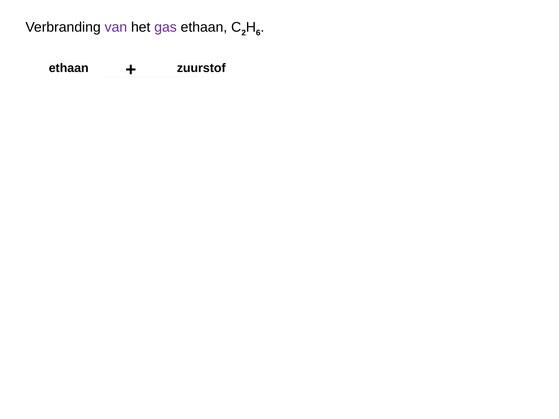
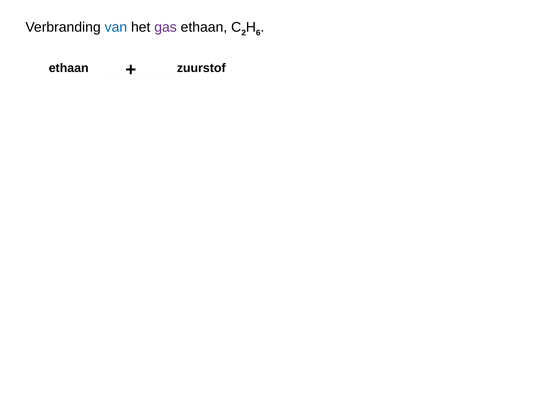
van colour: purple -> blue
